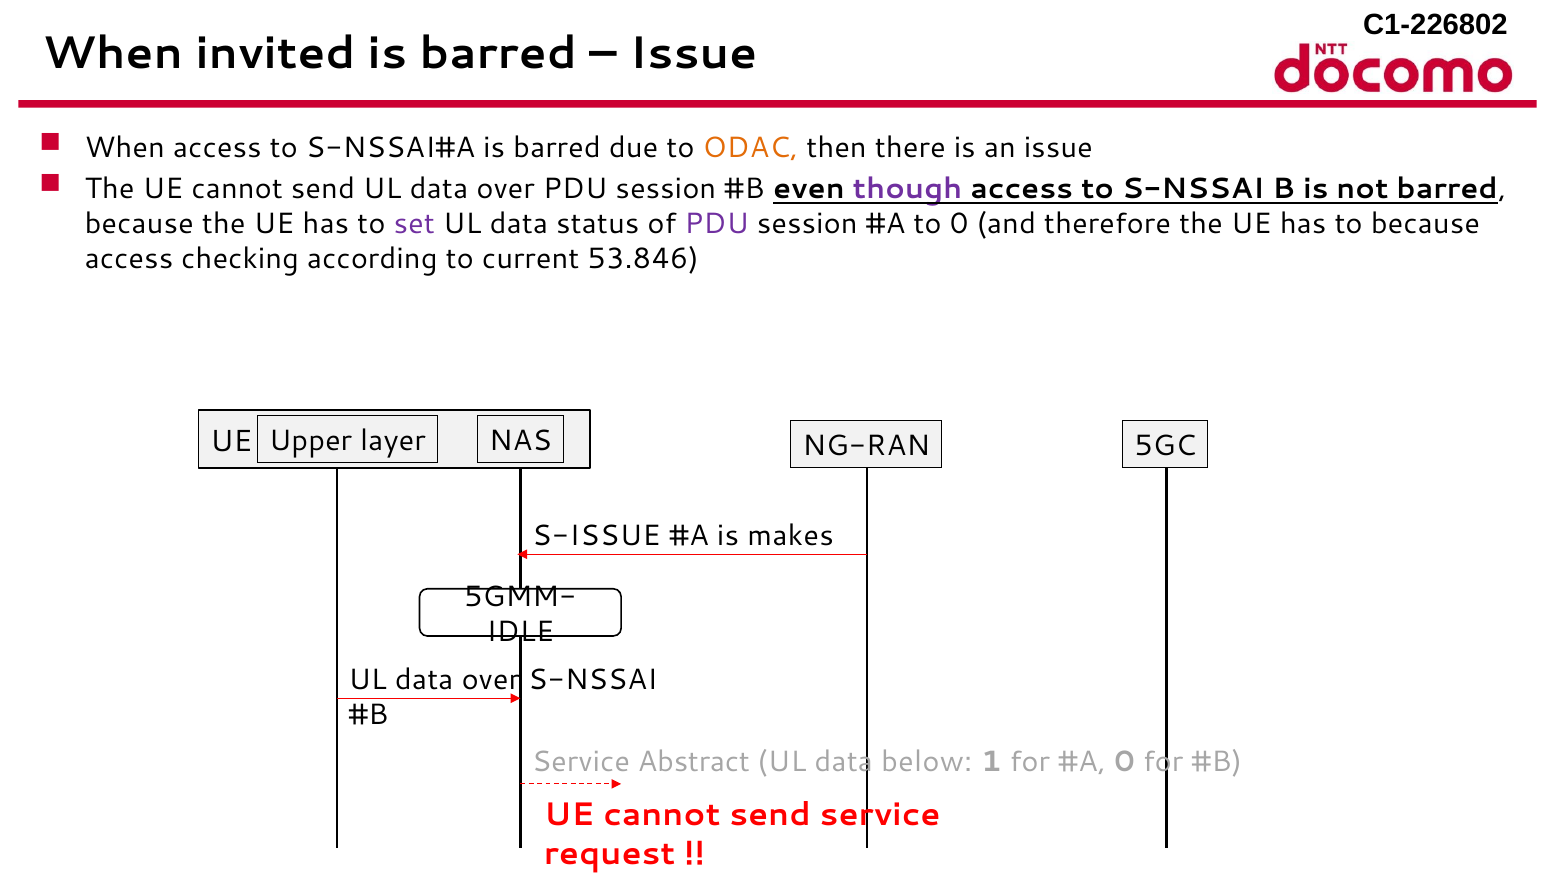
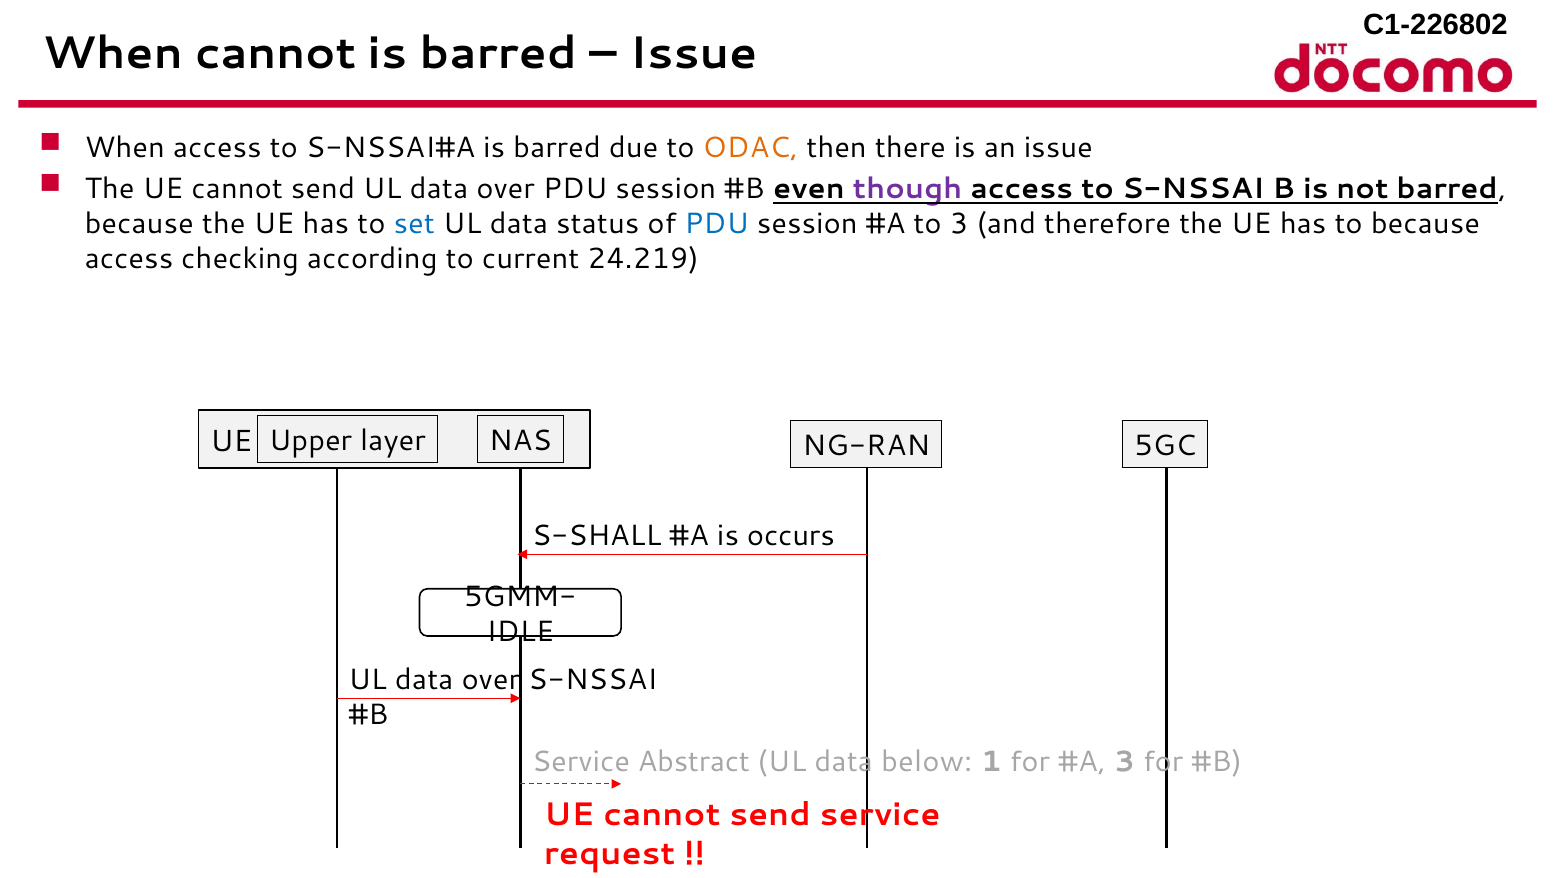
When invited: invited -> cannot
set colour: purple -> blue
PDU at (717, 224) colour: purple -> blue
to 0: 0 -> 3
53.846: 53.846 -> 24.219
S-ISSUE: S-ISSUE -> S-SHALL
makes: makes -> occurs
0 at (1125, 762): 0 -> 3
